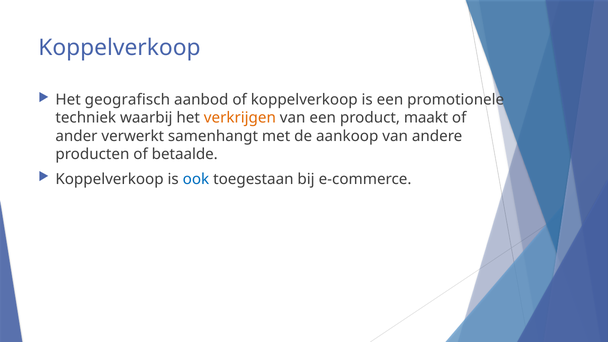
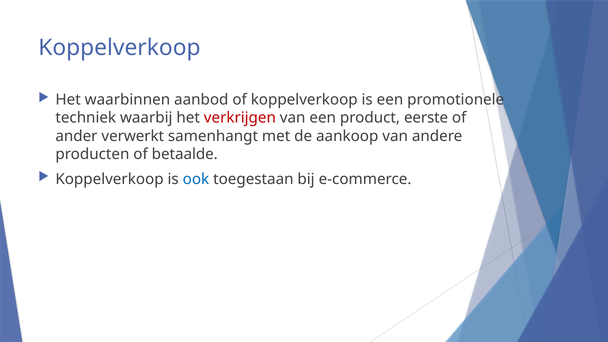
geografisch: geografisch -> waarbinnen
verkrijgen colour: orange -> red
maakt: maakt -> eerste
